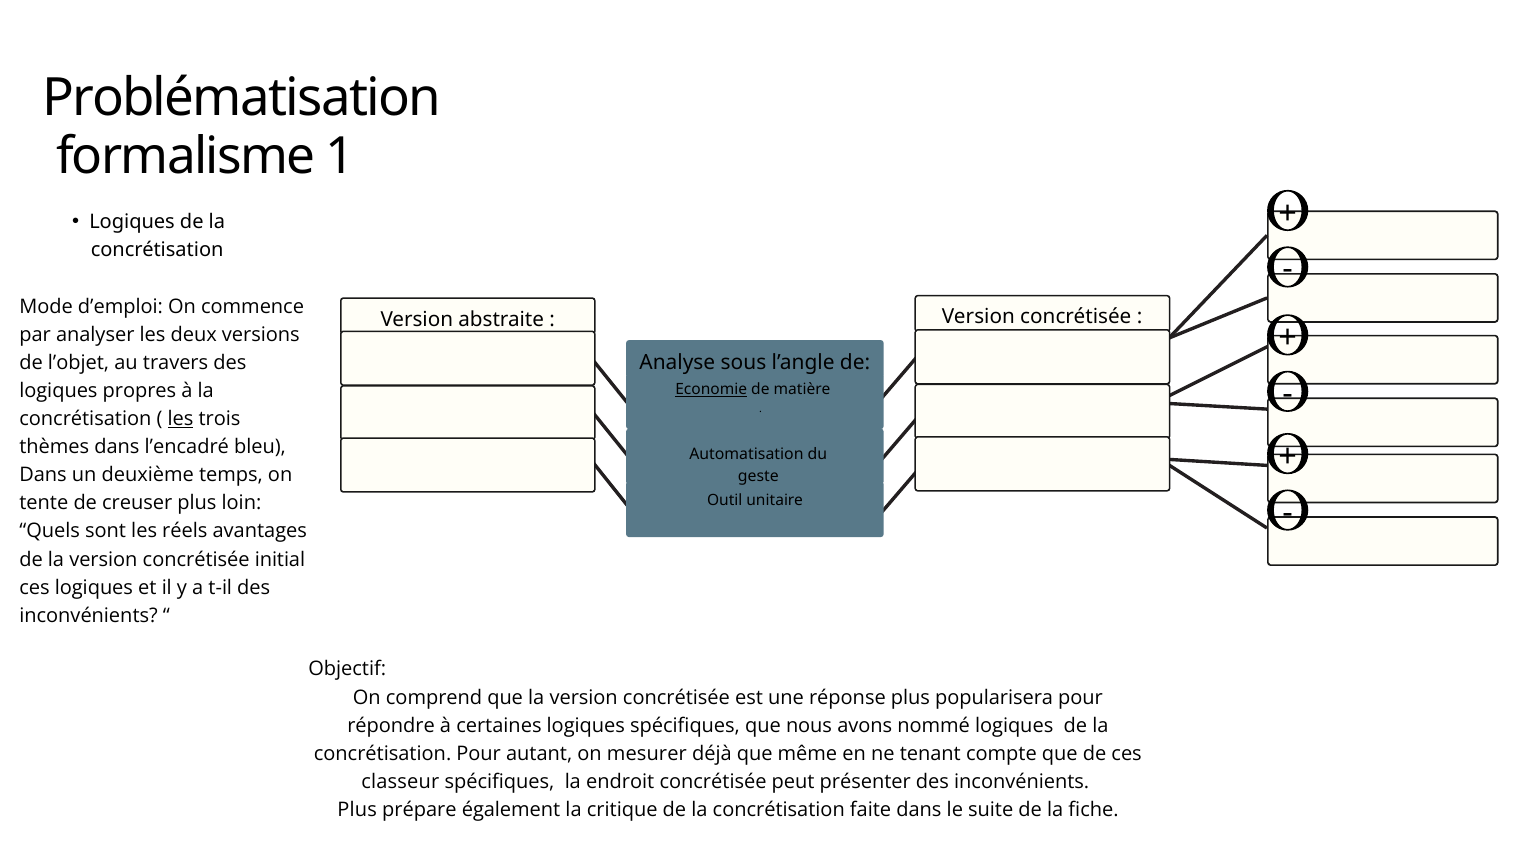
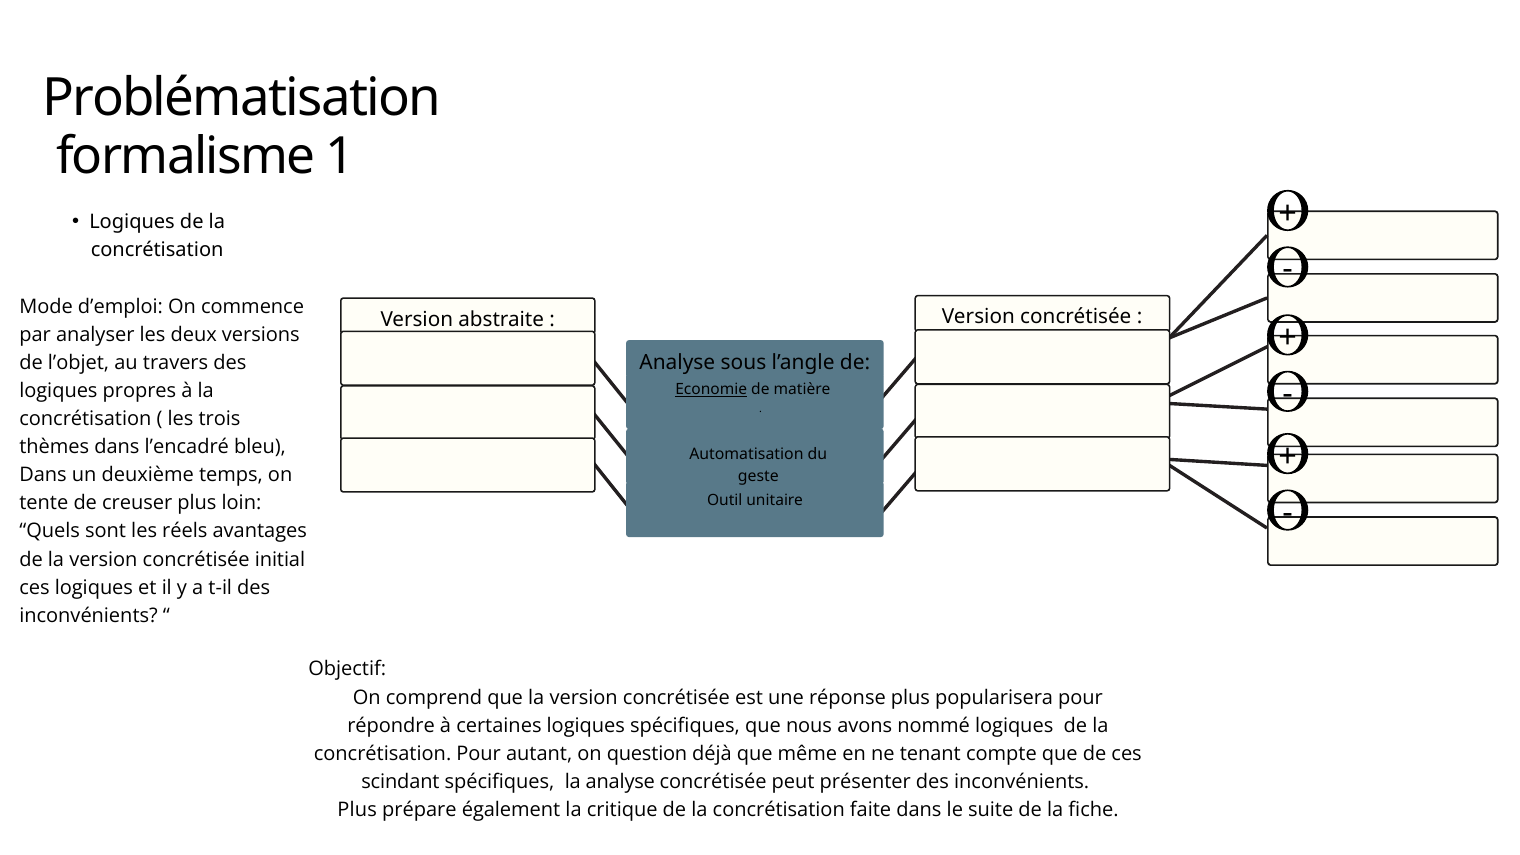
les at (181, 419) underline: present -> none
mesurer: mesurer -> question
classeur: classeur -> scindant
la endroit: endroit -> analyse
